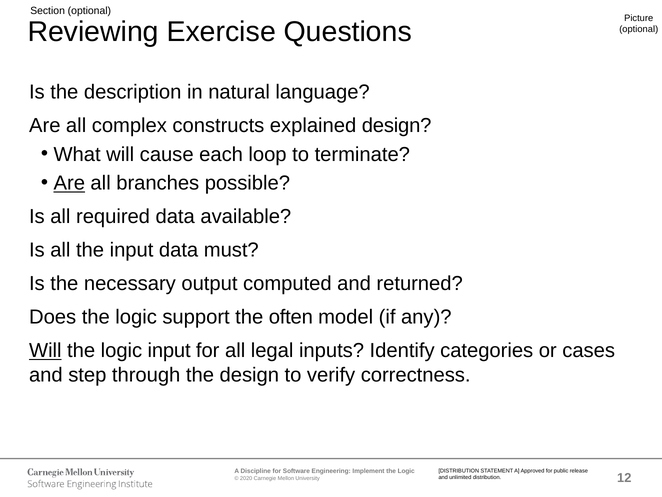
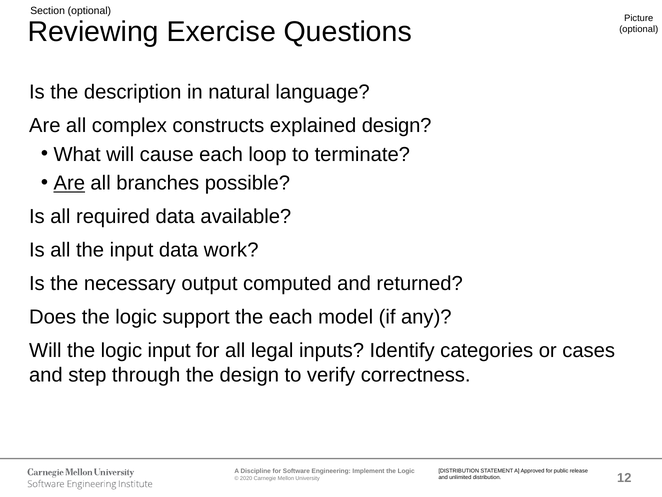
must: must -> work
the often: often -> each
Will at (45, 350) underline: present -> none
